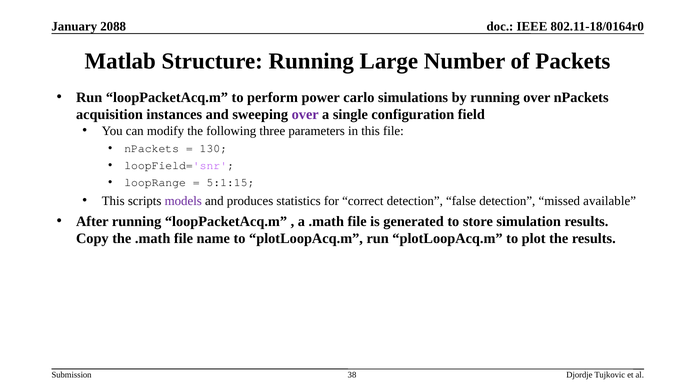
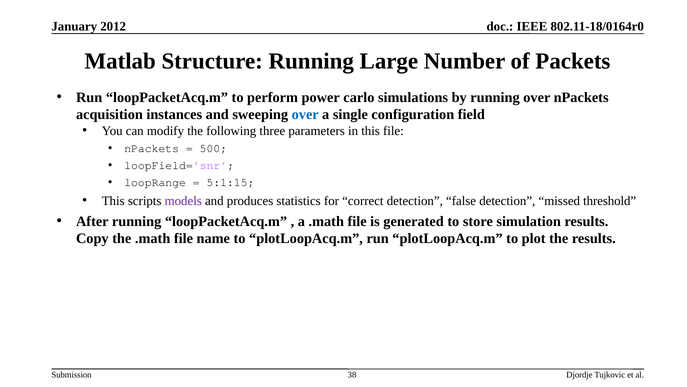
2088: 2088 -> 2012
over at (305, 114) colour: purple -> blue
130: 130 -> 500
available: available -> threshold
